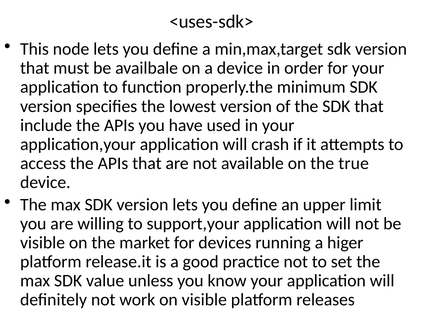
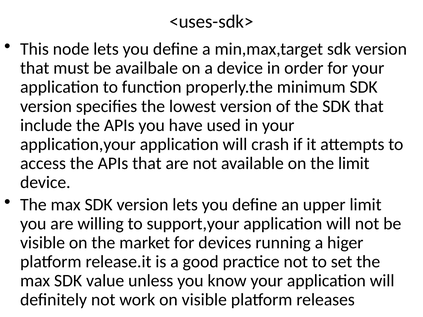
the true: true -> limit
